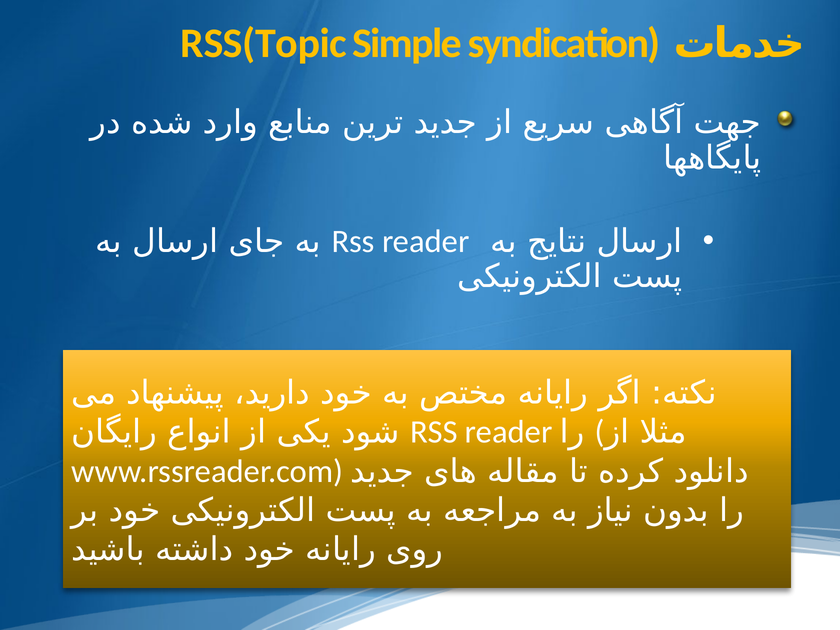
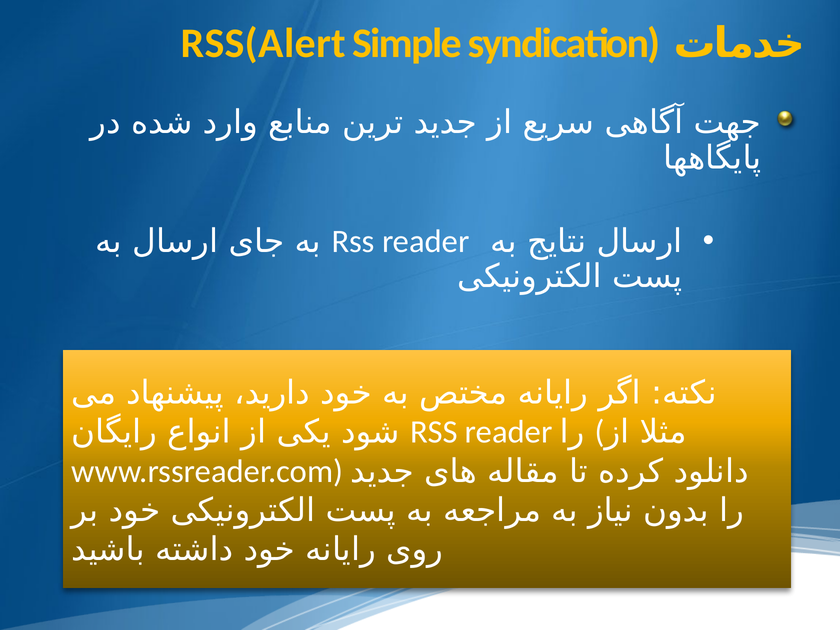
RSS(Topic: RSS(Topic -> RSS(Alert
